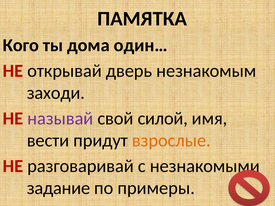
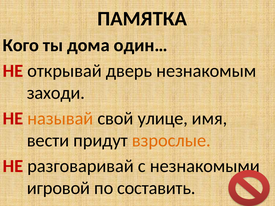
называй colour: purple -> orange
силой: силой -> улице
задание: задание -> игровой
примеры: примеры -> составить
